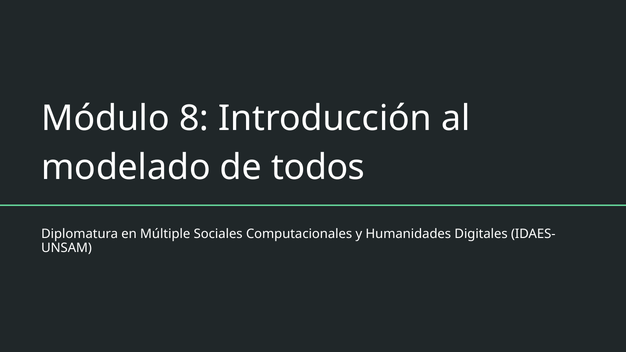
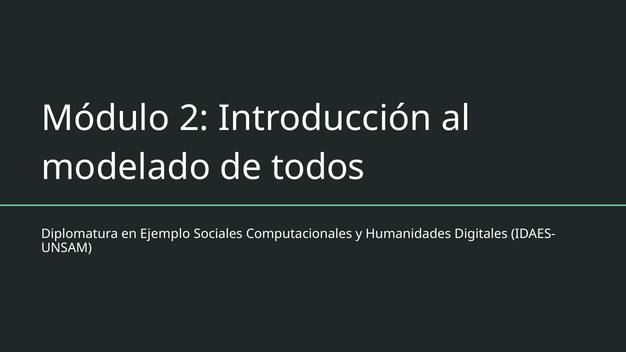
8: 8 -> 2
Múltiple: Múltiple -> Ejemplo
